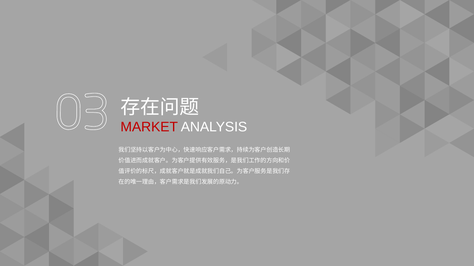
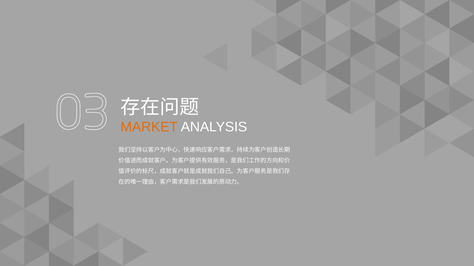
MARKET colour: red -> orange
